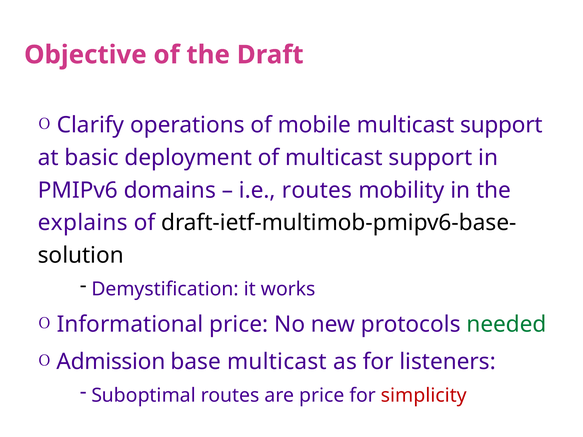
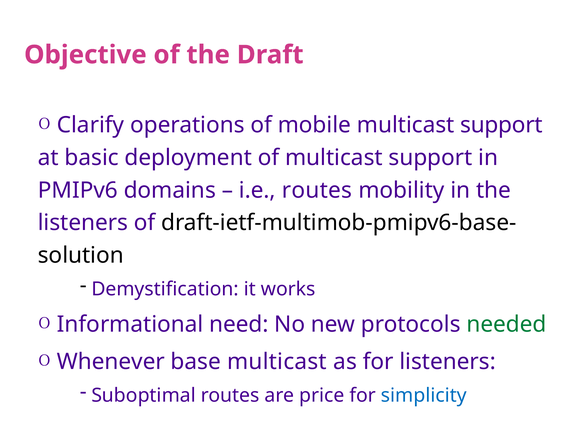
explains at (83, 223): explains -> listeners
Informational price: price -> need
Admission: Admission -> Whenever
simplicity colour: red -> blue
